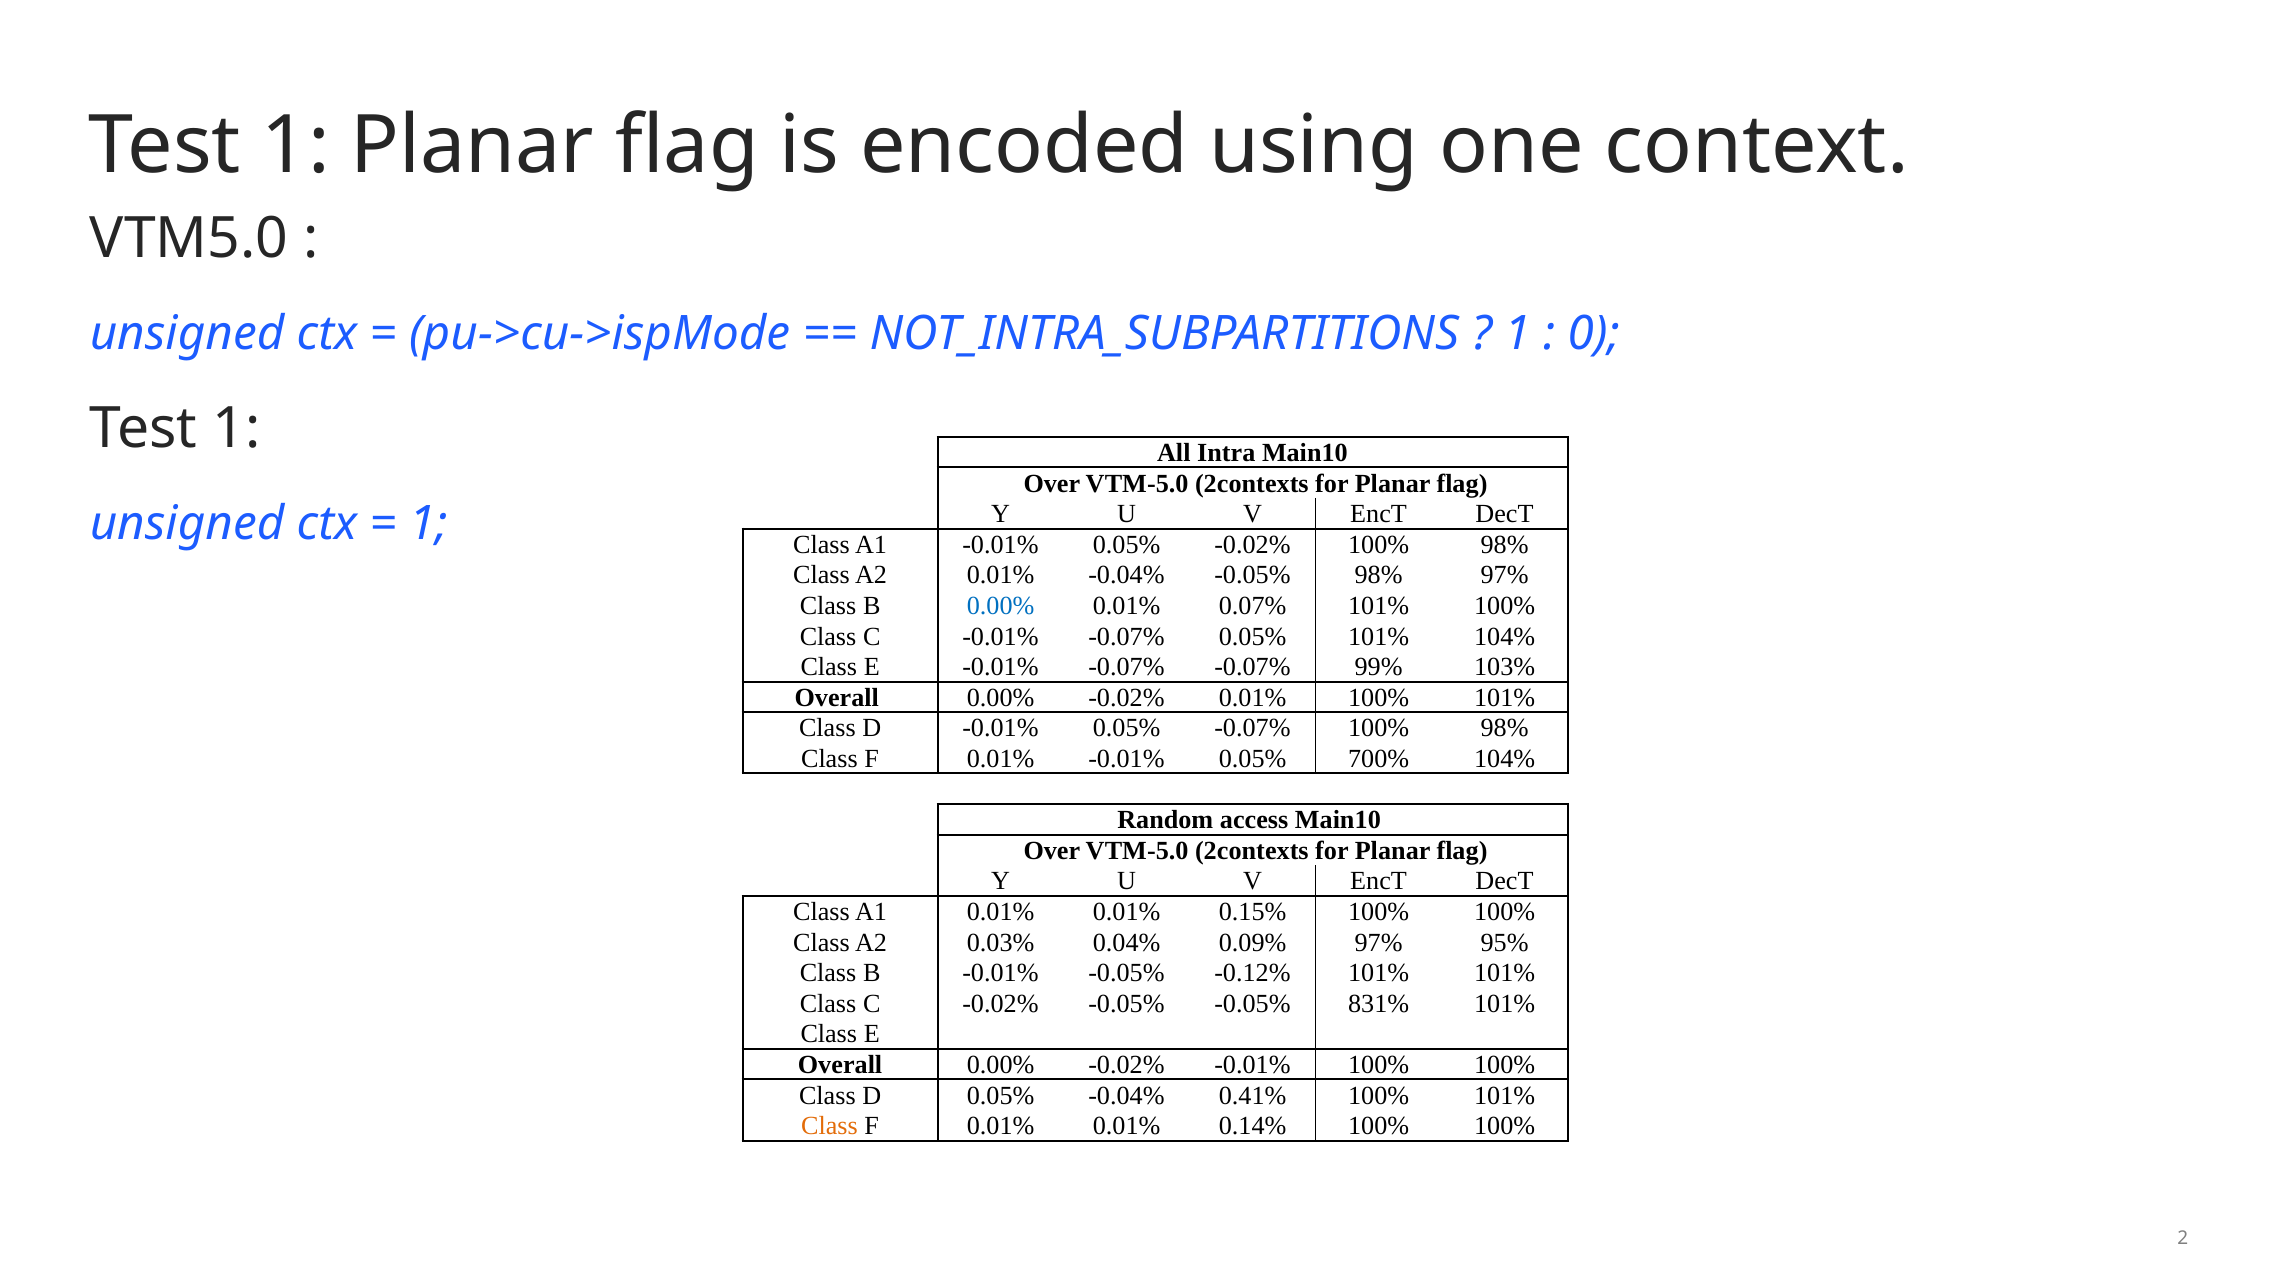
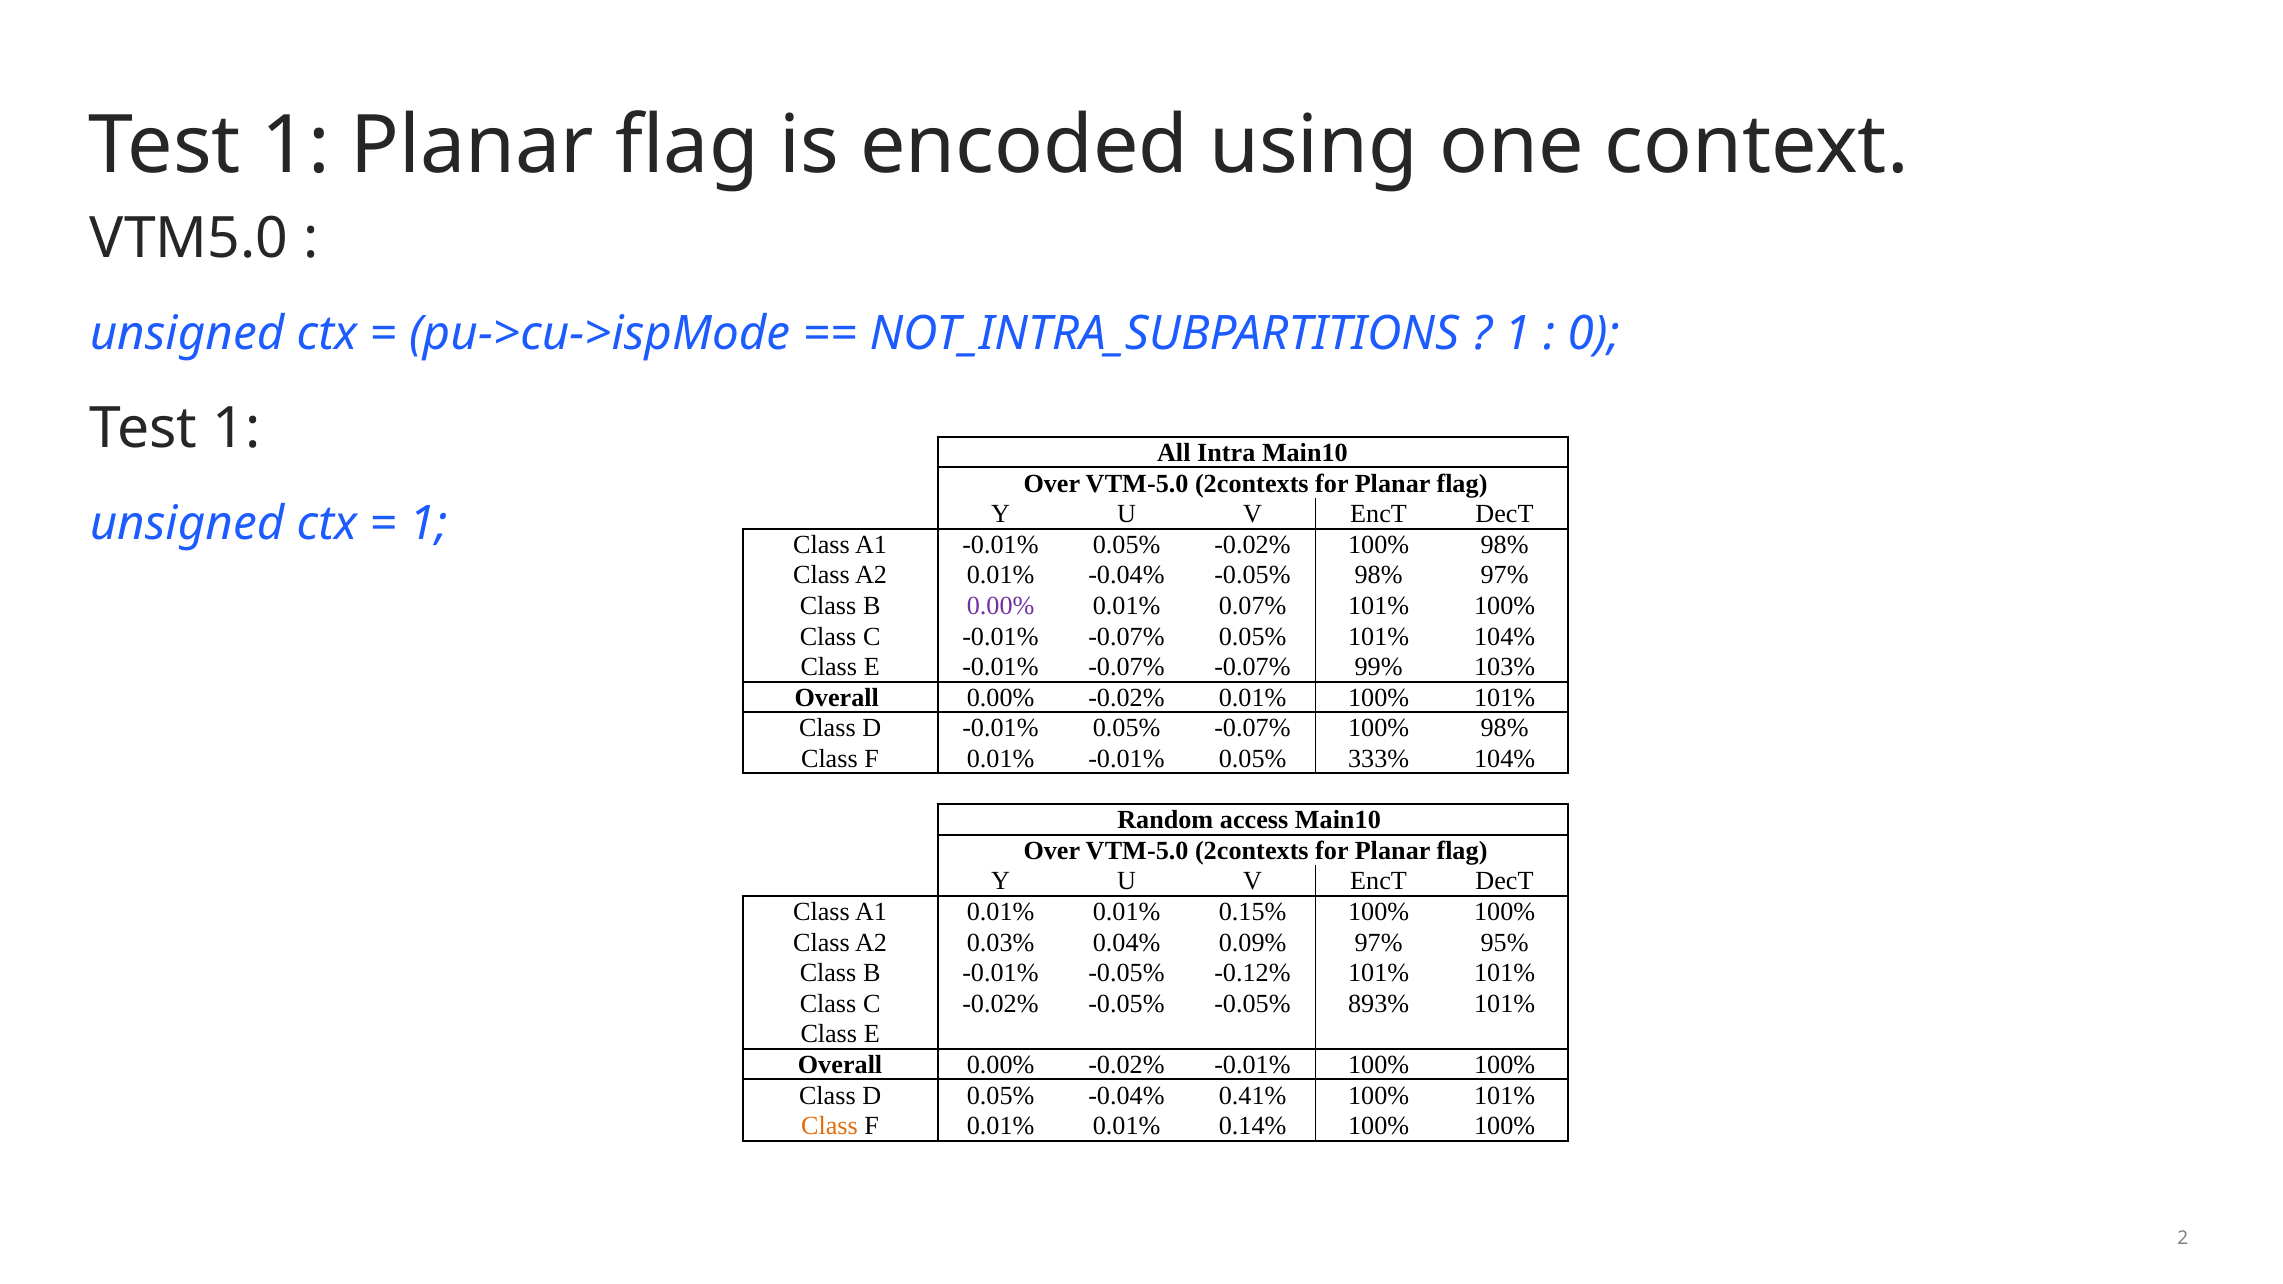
0.00% at (1001, 606) colour: blue -> purple
700%: 700% -> 333%
831%: 831% -> 893%
